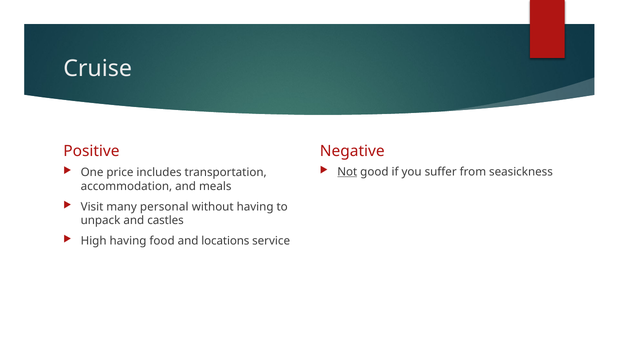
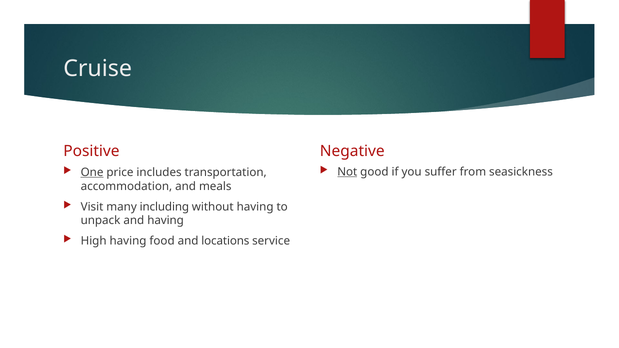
One underline: none -> present
personal: personal -> including
and castles: castles -> having
